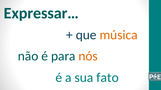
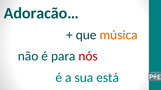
Expressar…: Expressar… -> Adoracão…
nós colour: orange -> red
fato: fato -> está
